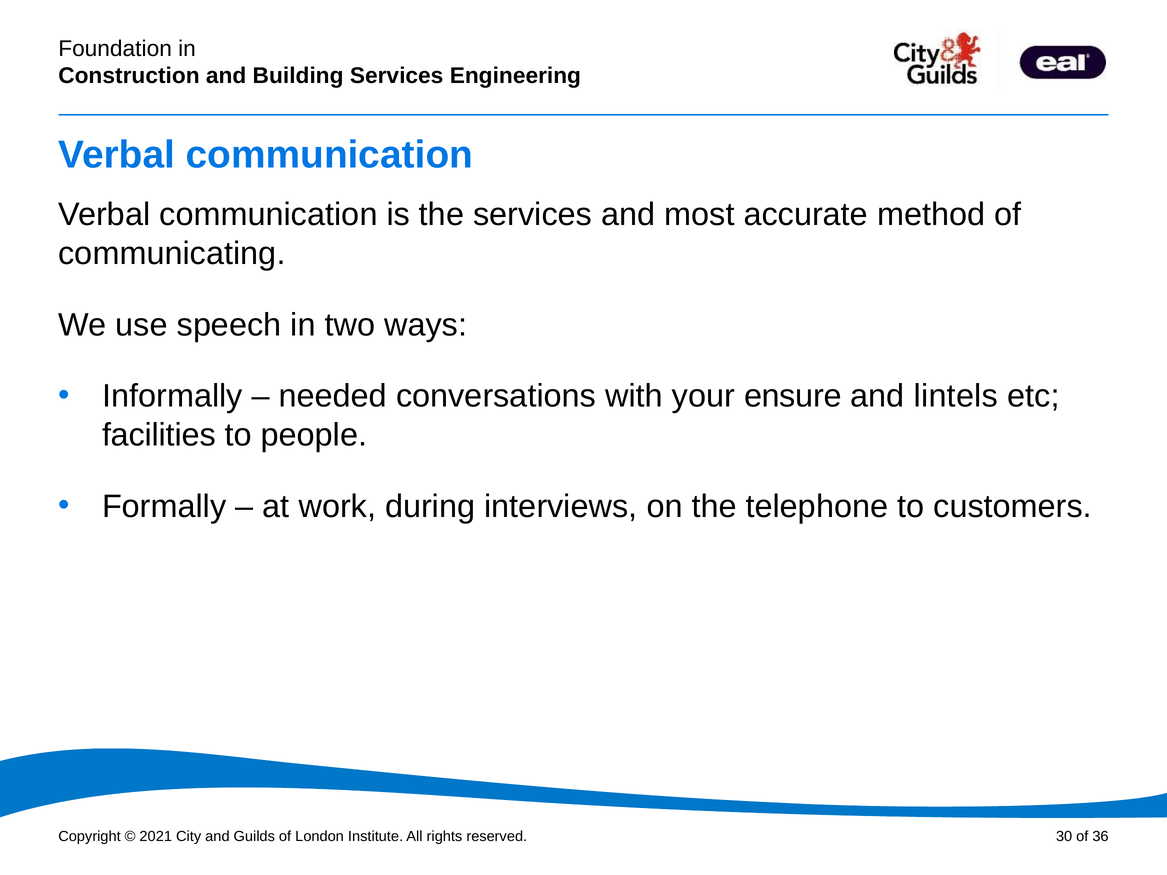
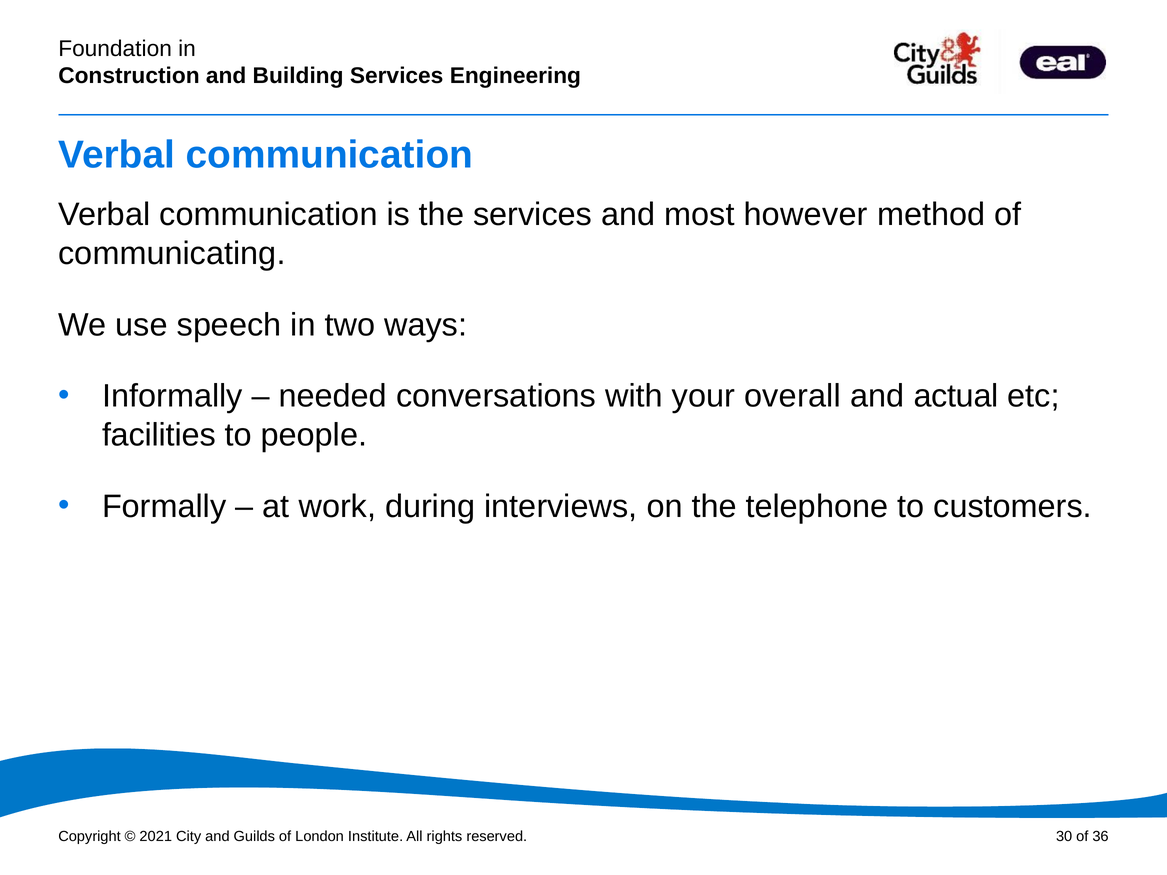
accurate: accurate -> however
ensure: ensure -> overall
lintels: lintels -> actual
